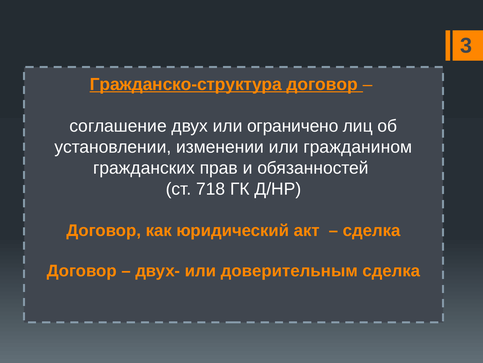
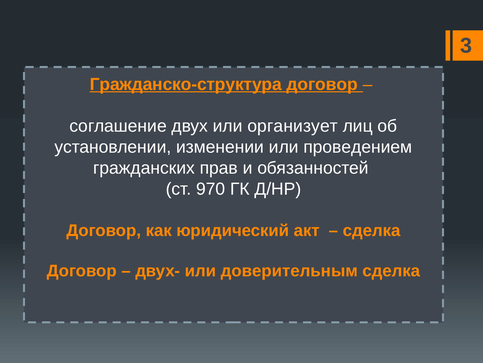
ограничено: ограничено -> организует
гражданином: гражданином -> проведением
718: 718 -> 970
